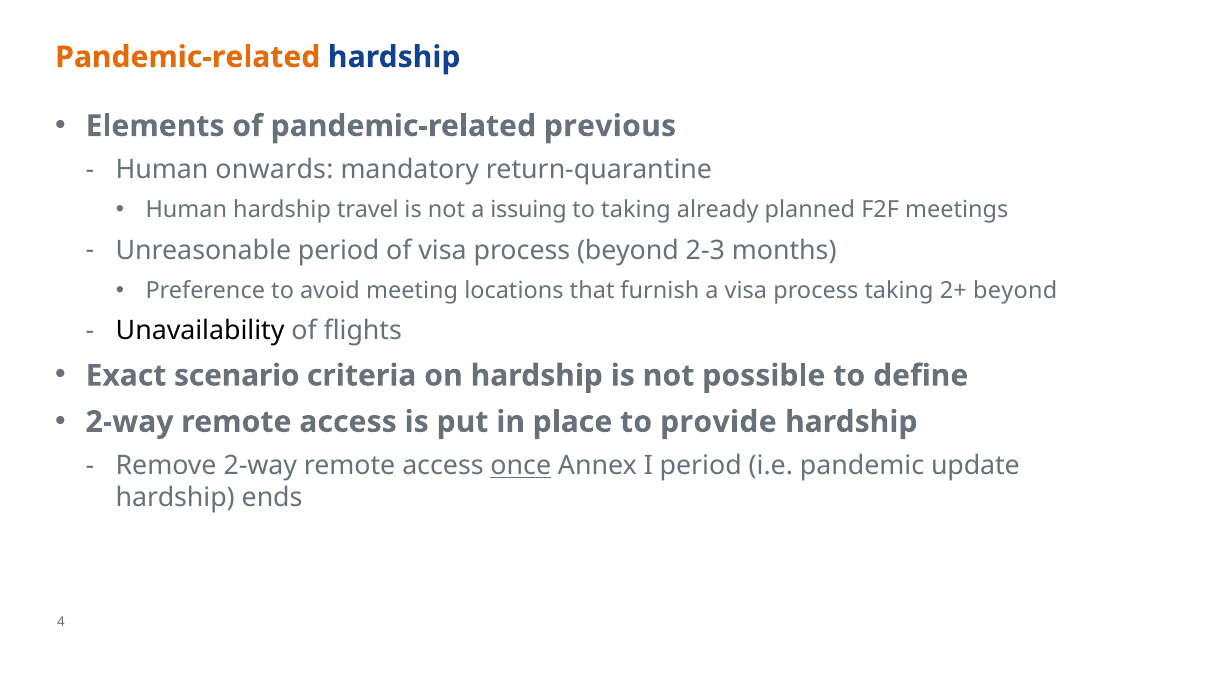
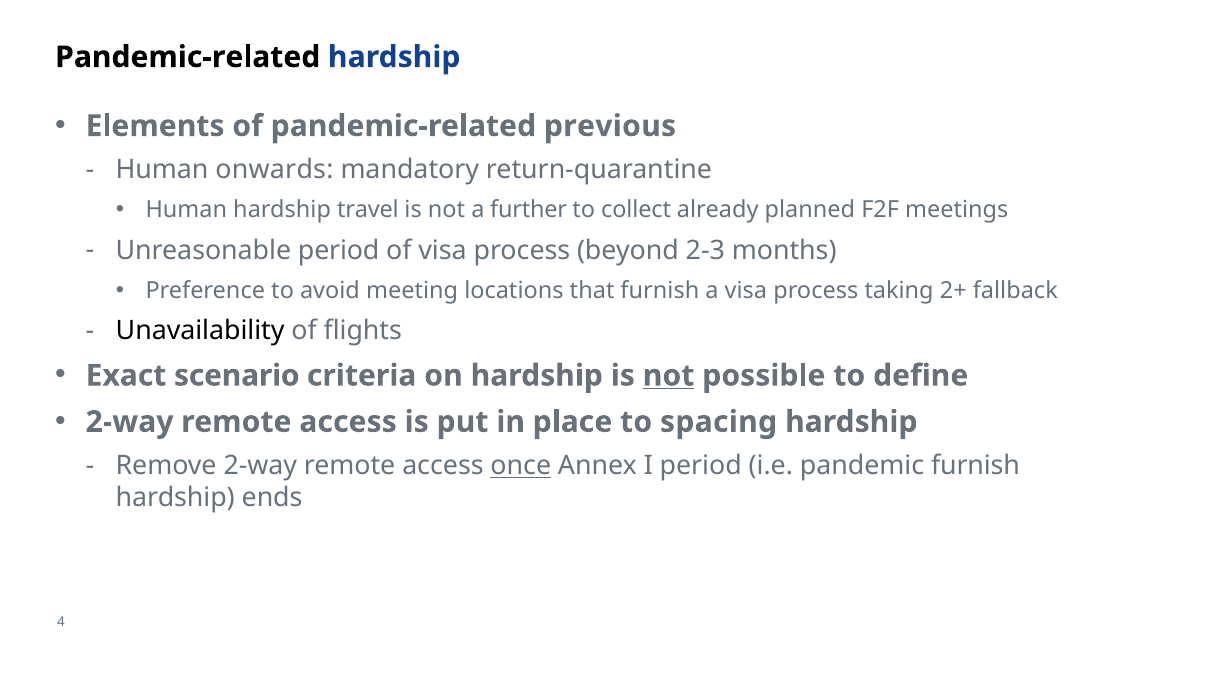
Pandemic-related at (188, 57) colour: orange -> black
issuing: issuing -> further
to taking: taking -> collect
2+ beyond: beyond -> fallback
not at (669, 376) underline: none -> present
provide: provide -> spacing
pandemic update: update -> furnish
